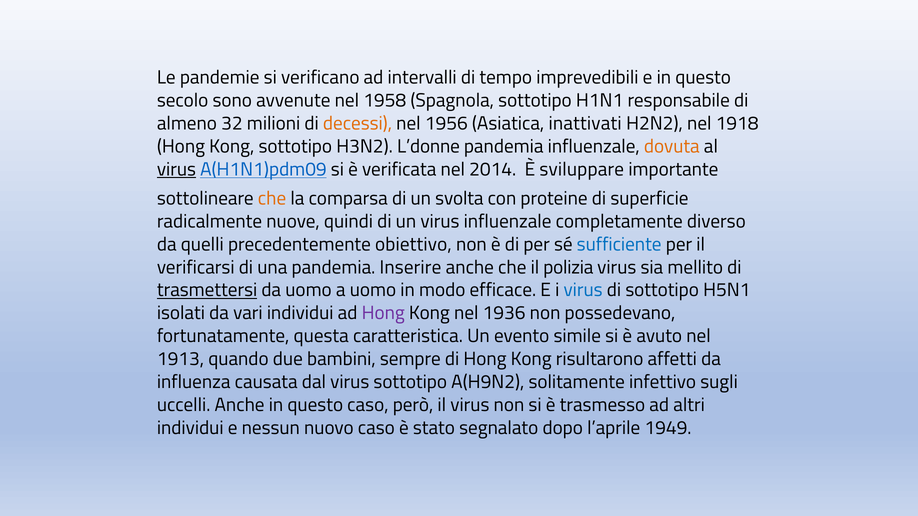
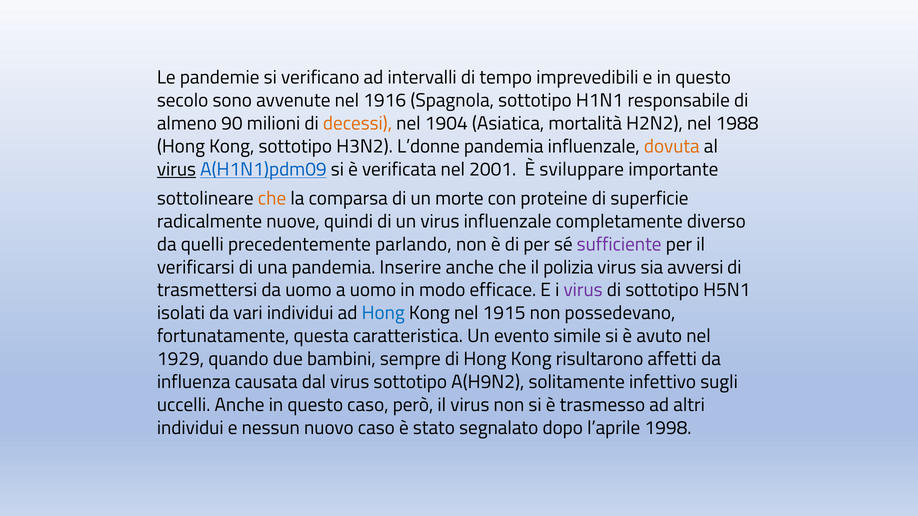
1958: 1958 -> 1916
32: 32 -> 90
1956: 1956 -> 1904
inattivati: inattivati -> mortalità
1918: 1918 -> 1988
2014: 2014 -> 2001
svolta: svolta -> morte
obiettivo: obiettivo -> parlando
sufficiente colour: blue -> purple
mellito: mellito -> avversi
trasmettersi underline: present -> none
virus at (583, 290) colour: blue -> purple
Hong at (383, 313) colour: purple -> blue
1936: 1936 -> 1915
1913: 1913 -> 1929
1949: 1949 -> 1998
